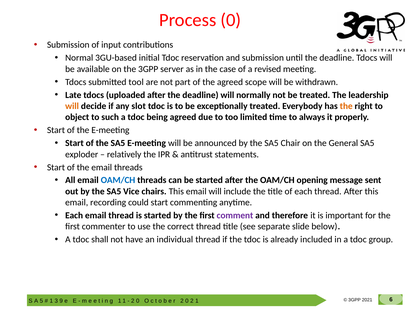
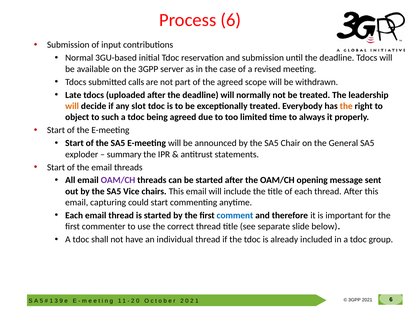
Process 0: 0 -> 6
tool: tool -> calls
relatively: relatively -> summary
OAM/CH at (118, 180) colour: blue -> purple
recording: recording -> capturing
comment colour: purple -> blue
